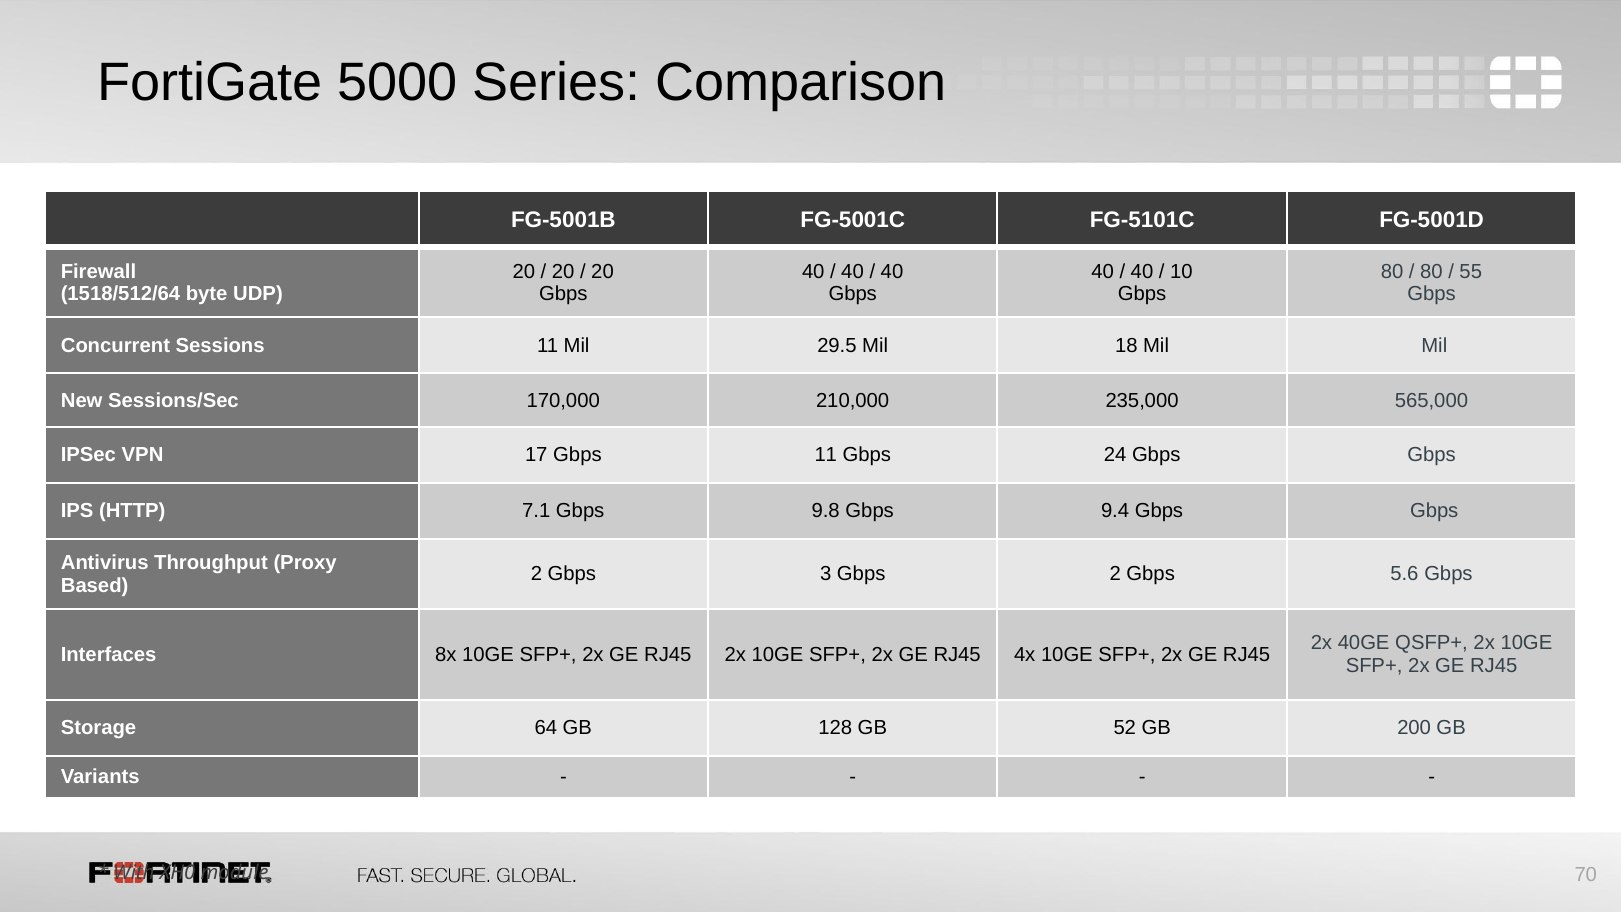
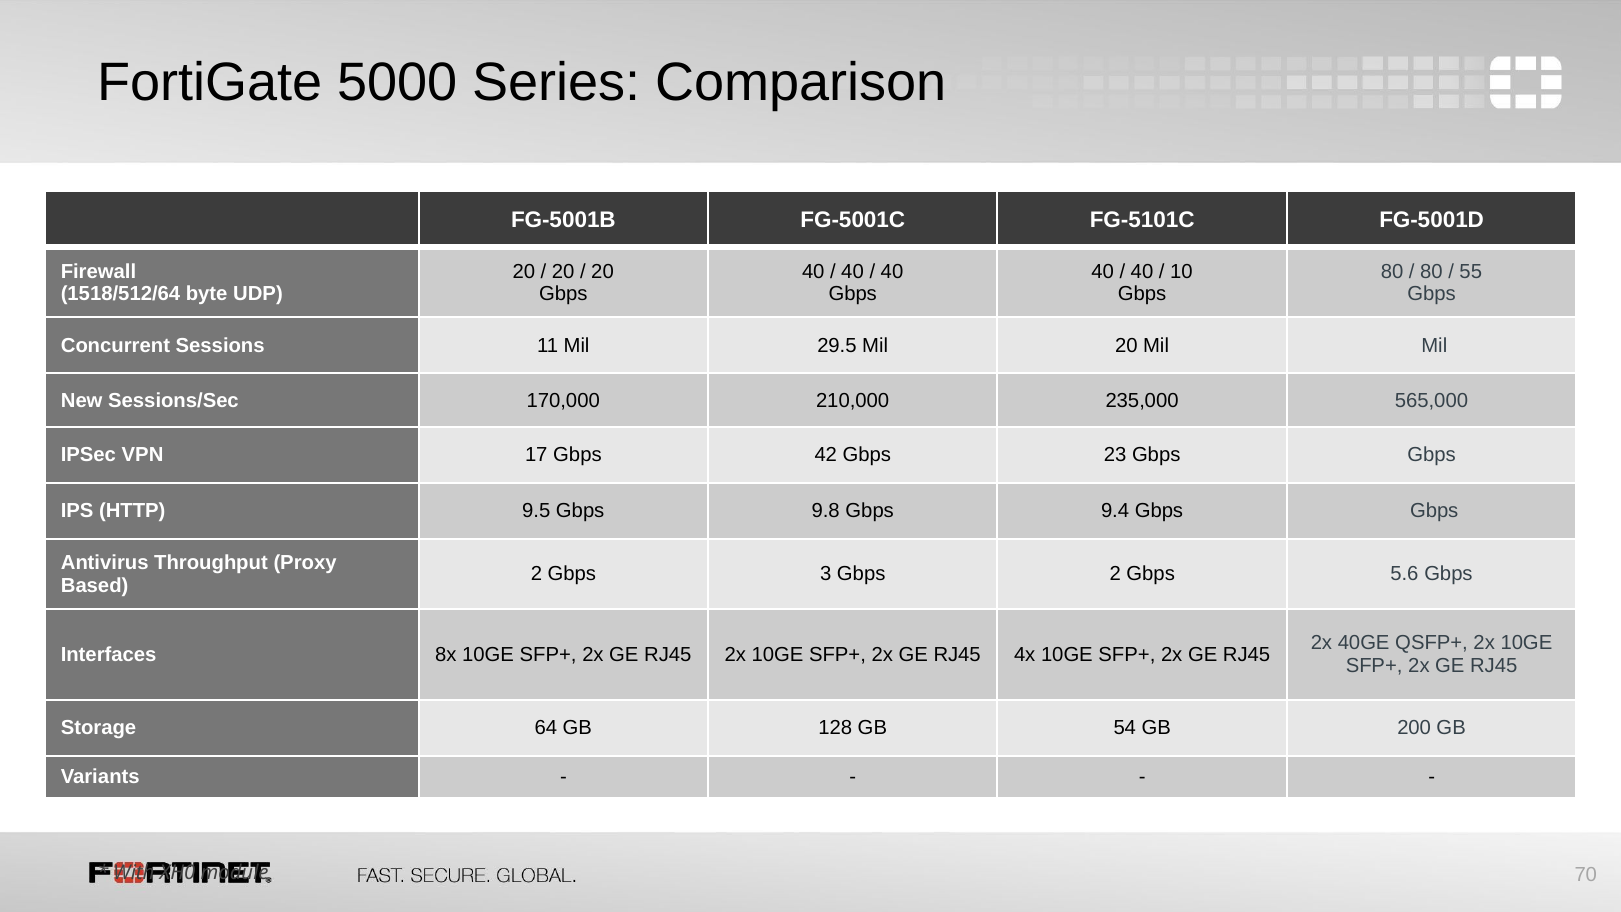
Mil 18: 18 -> 20
Gbps 11: 11 -> 42
24: 24 -> 23
7.1: 7.1 -> 9.5
52: 52 -> 54
